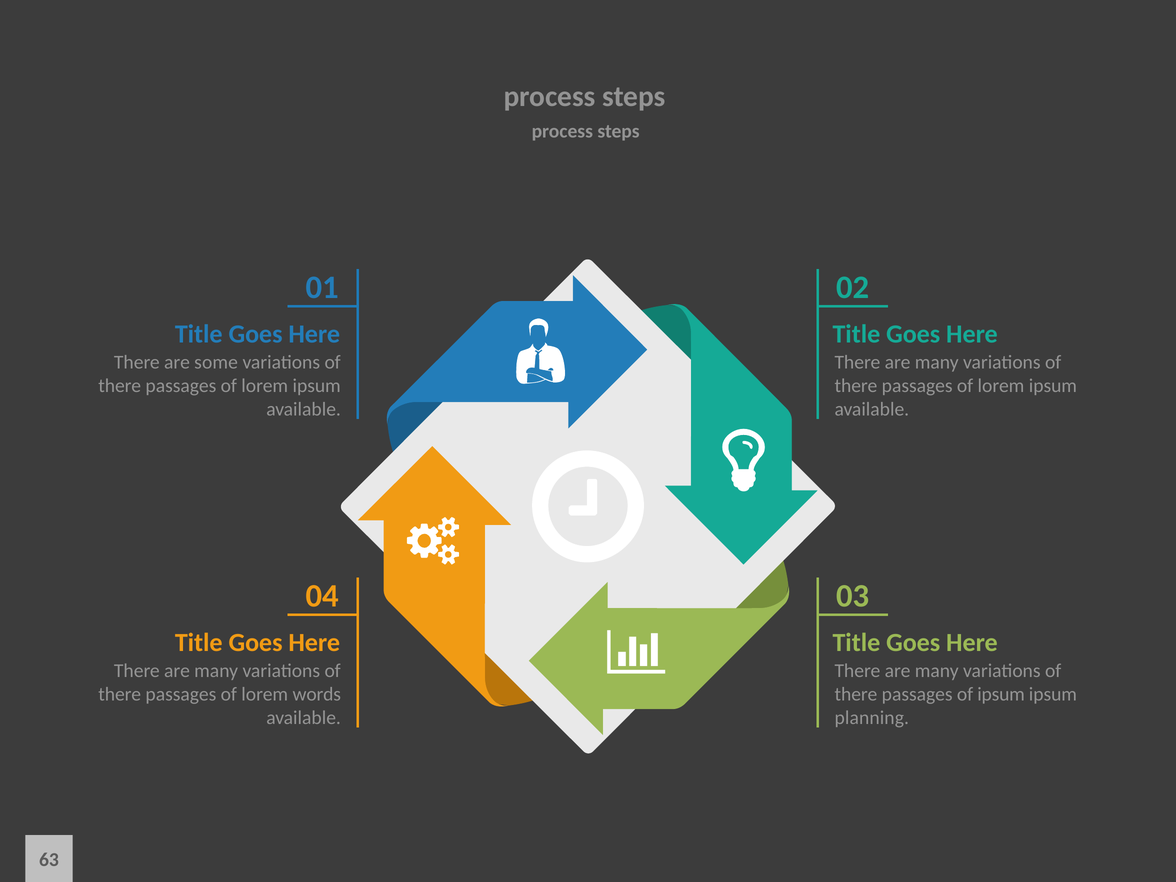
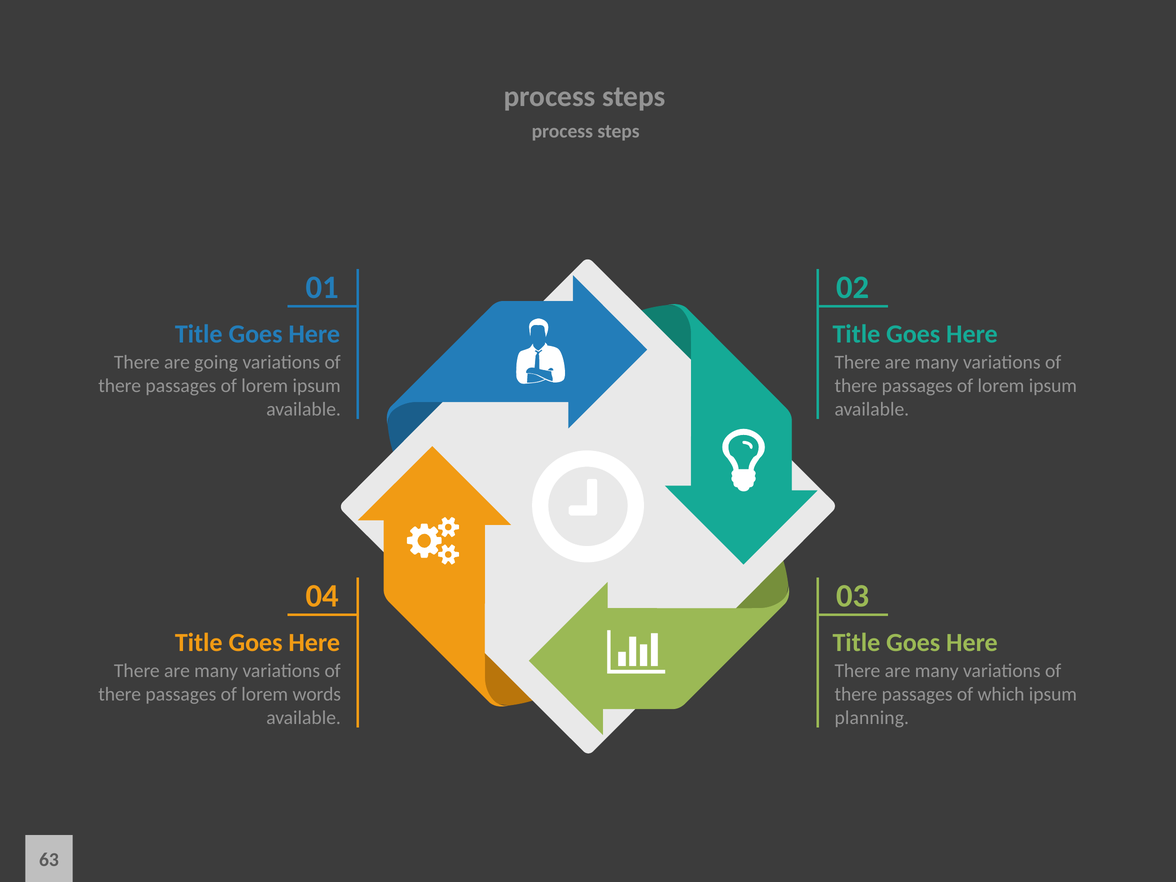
some: some -> going
of ipsum: ipsum -> which
